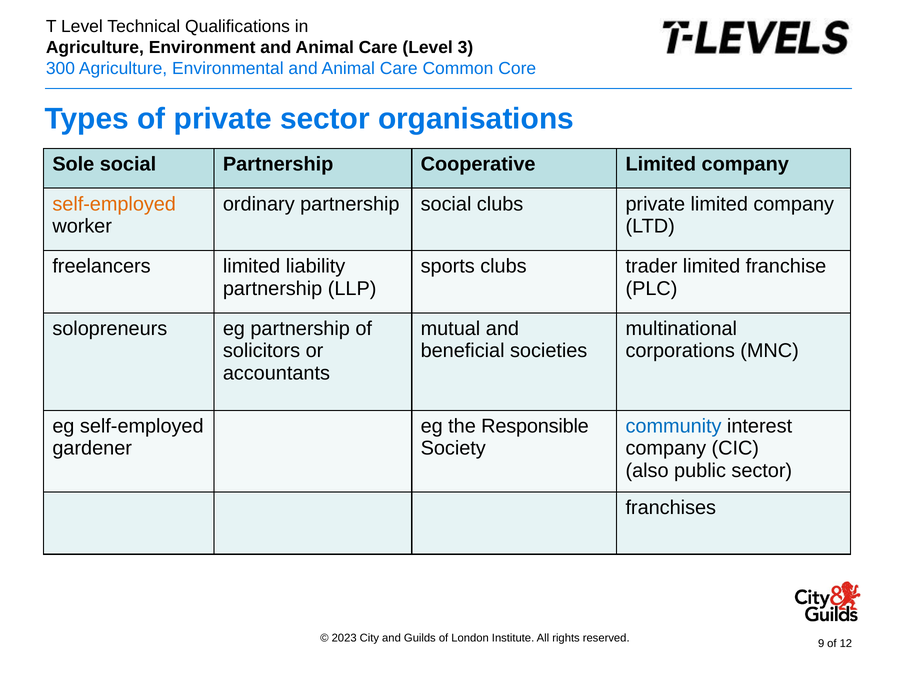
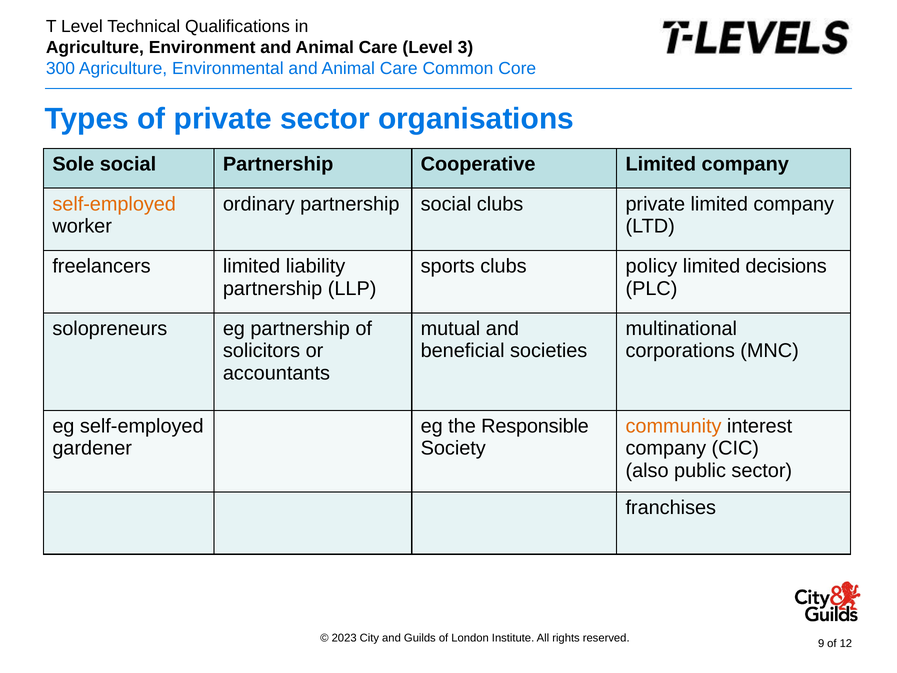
trader: trader -> policy
franchise: franchise -> decisions
community colour: blue -> orange
